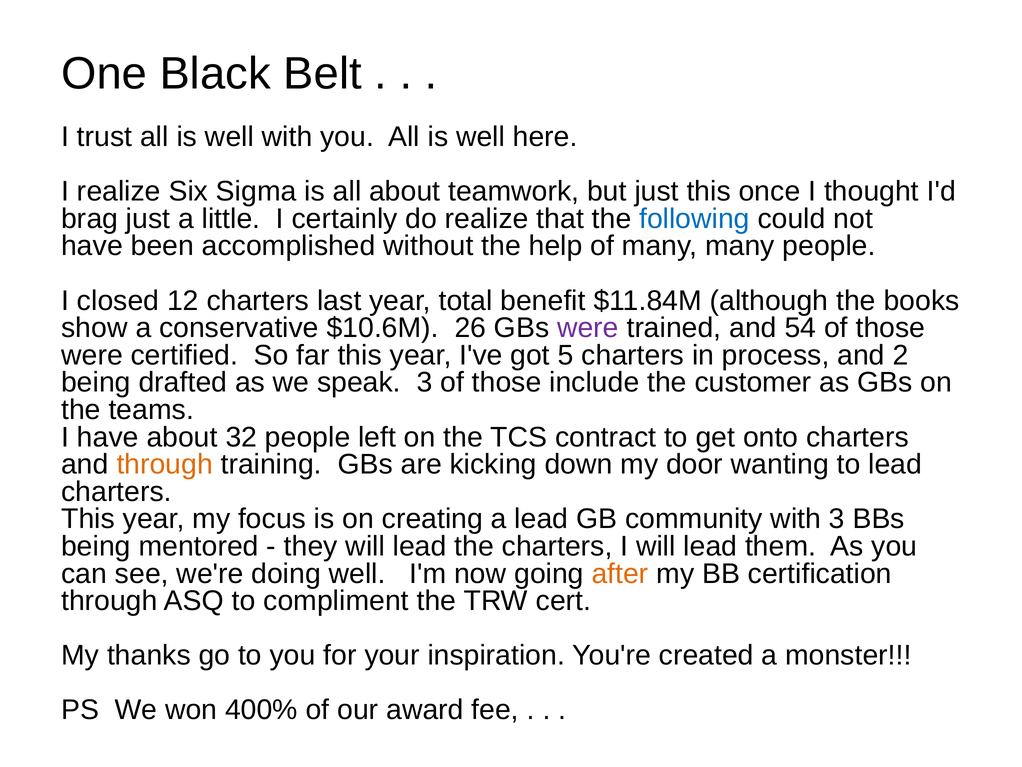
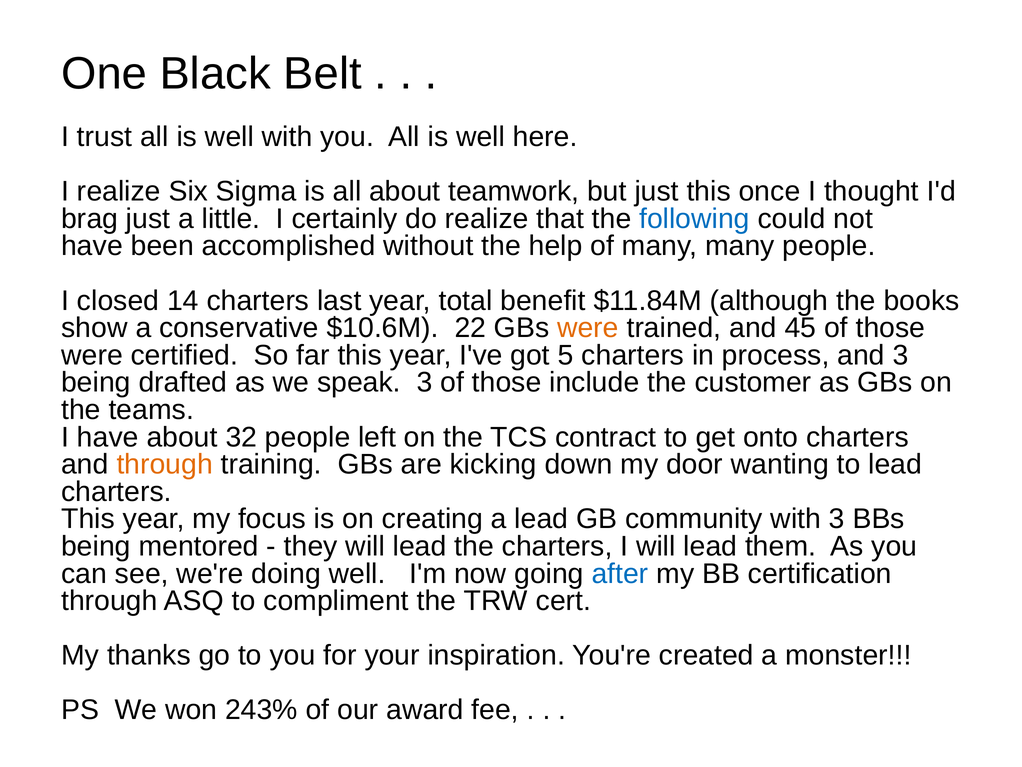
12: 12 -> 14
26: 26 -> 22
were at (588, 328) colour: purple -> orange
54: 54 -> 45
and 2: 2 -> 3
after colour: orange -> blue
400%: 400% -> 243%
